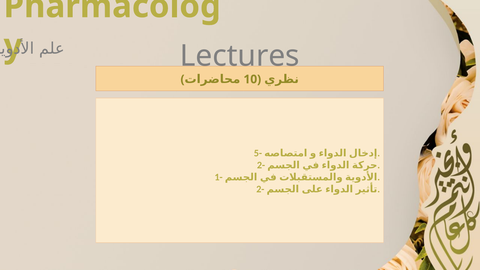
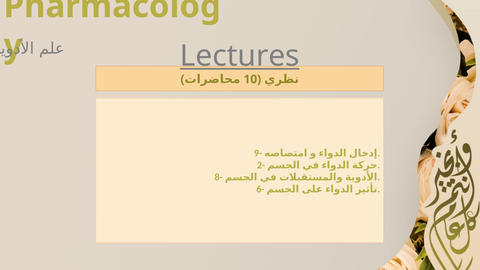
Lectures underline: none -> present
5-: 5- -> 9-
1-: 1- -> 8-
2- at (260, 189): 2- -> 6-
